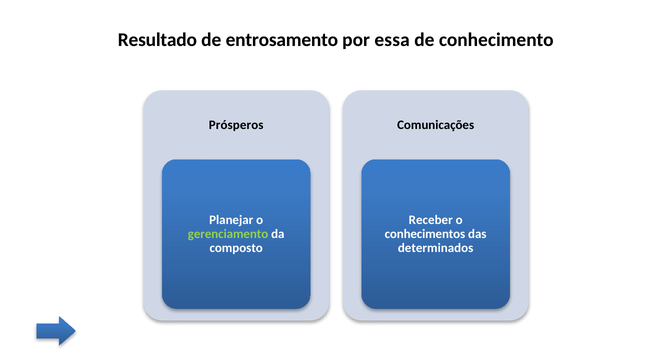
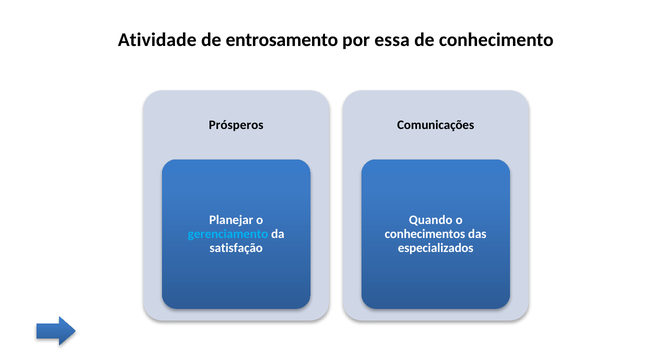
Resultado: Resultado -> Atividade
Receber: Receber -> Quando
gerenciamento colour: light green -> light blue
composto: composto -> satisfação
determinados: determinados -> especializados
